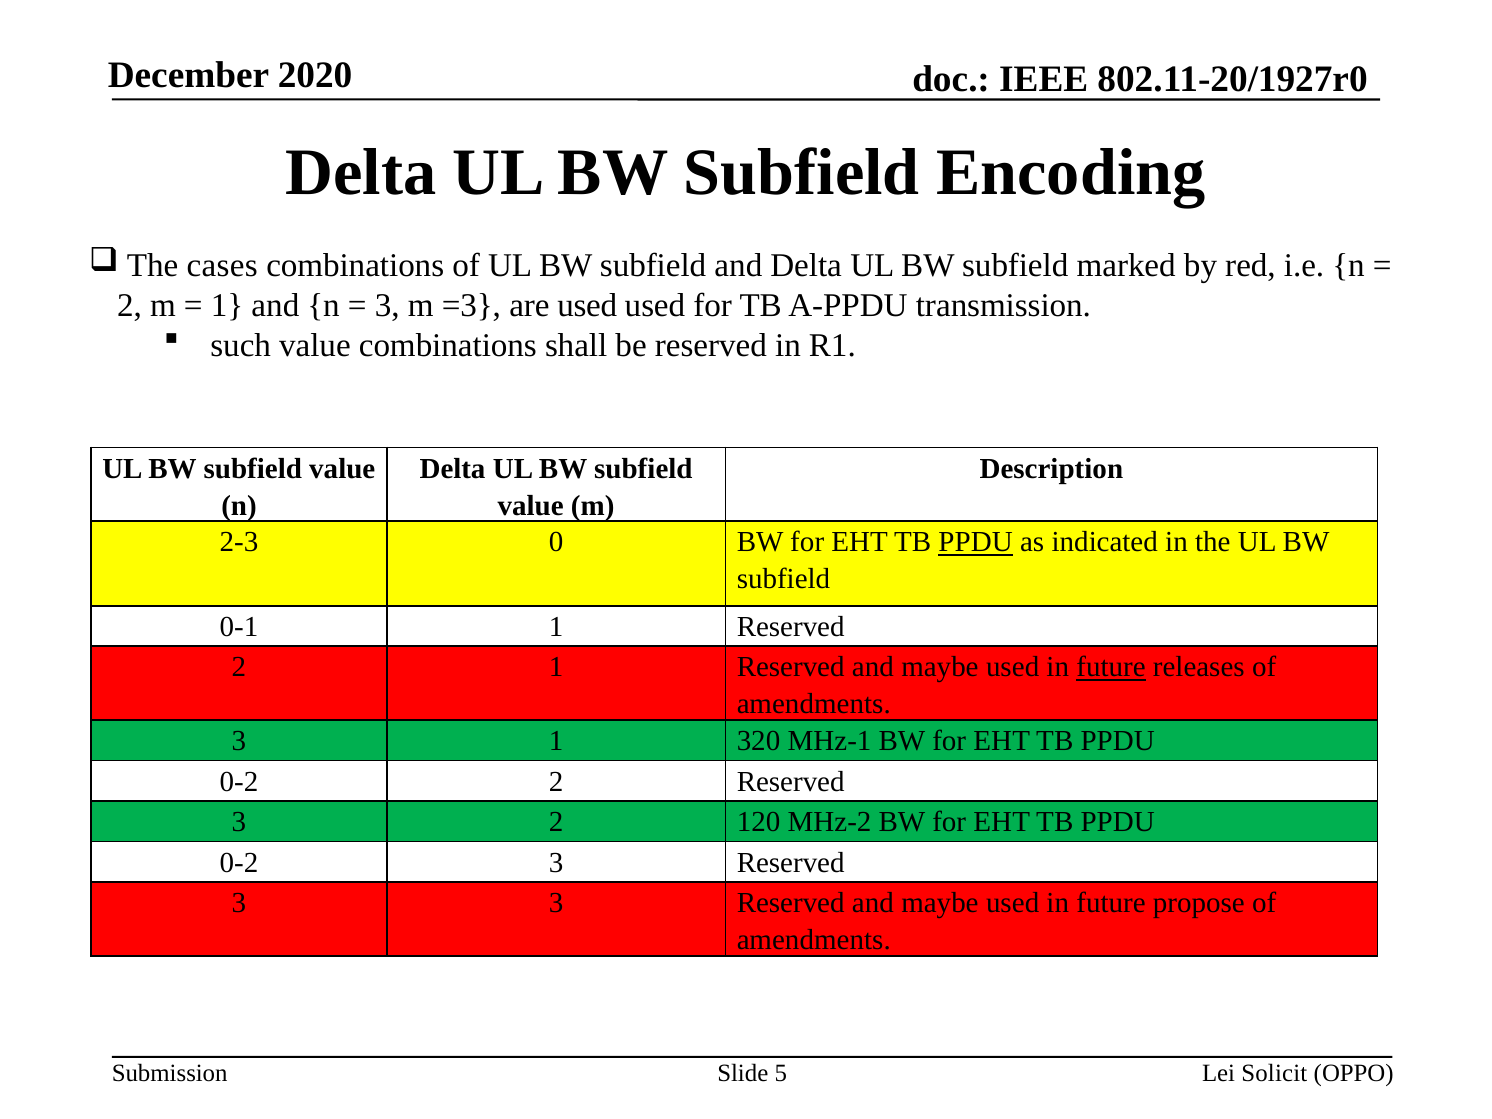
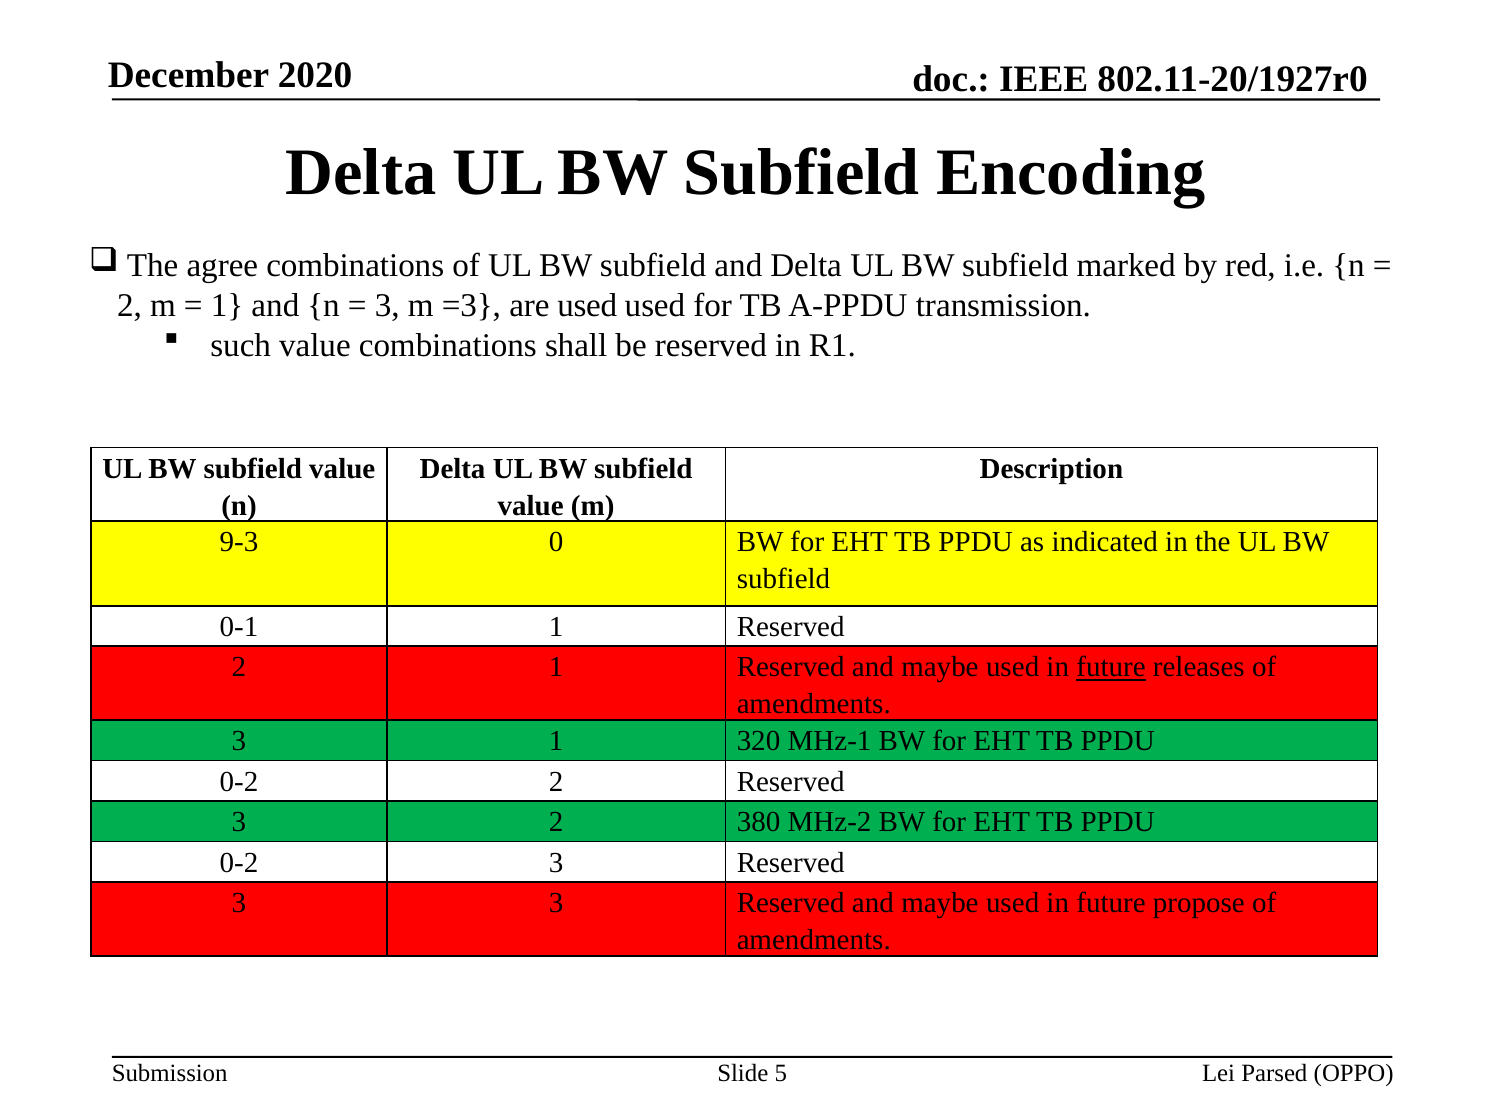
cases: cases -> agree
2-3: 2-3 -> 9-3
PPDU at (976, 542) underline: present -> none
120: 120 -> 380
Solicit: Solicit -> Parsed
